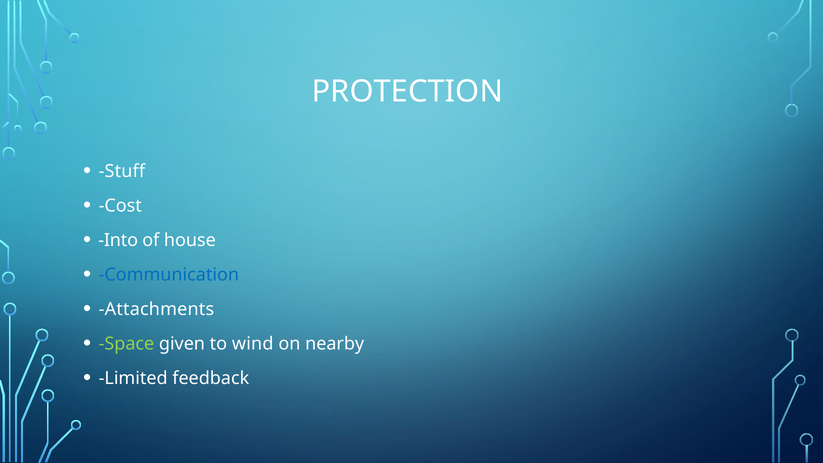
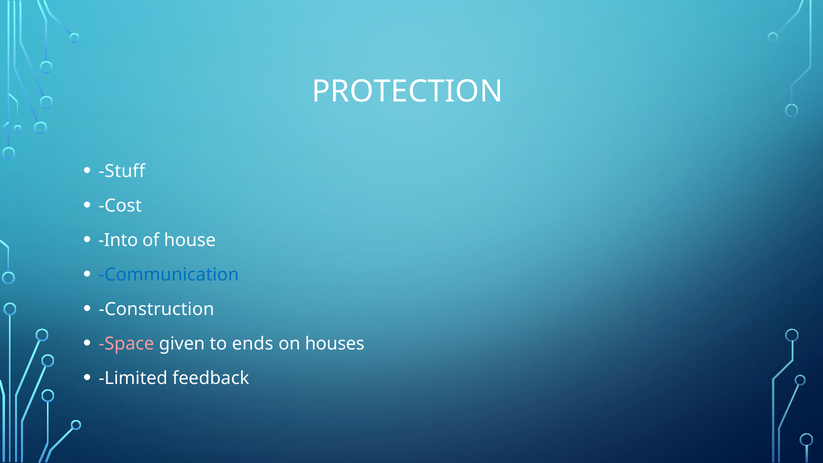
Attachments: Attachments -> Construction
Space colour: light green -> pink
wind: wind -> ends
nearby: nearby -> houses
